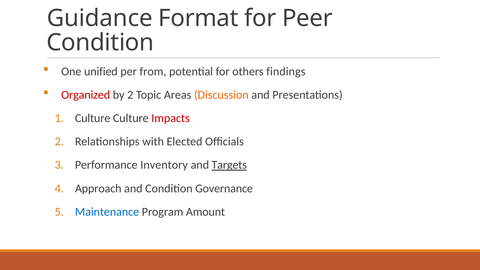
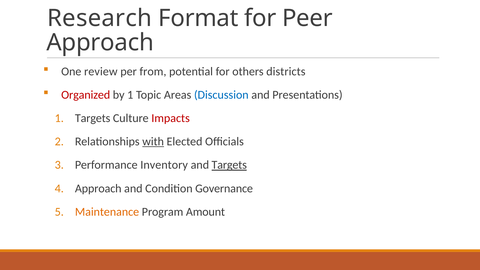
Guidance: Guidance -> Research
Condition at (100, 43): Condition -> Approach
unified: unified -> review
findings: findings -> districts
by 2: 2 -> 1
Discussion colour: orange -> blue
Culture at (93, 118): Culture -> Targets
with underline: none -> present
Maintenance colour: blue -> orange
